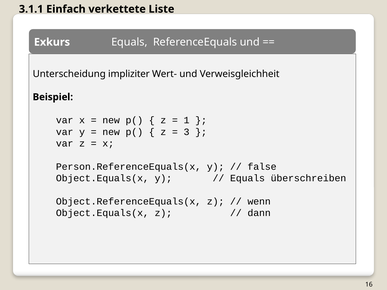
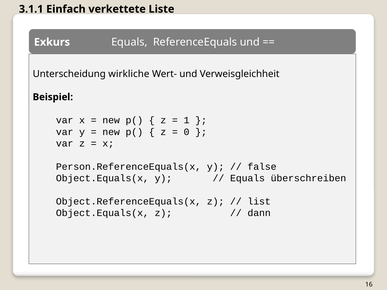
impliziter: impliziter -> wirkliche
3: 3 -> 0
wenn: wenn -> list
